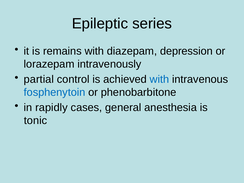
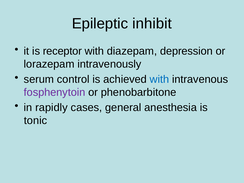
series: series -> inhibit
remains: remains -> receptor
partial: partial -> serum
fosphenytoin colour: blue -> purple
